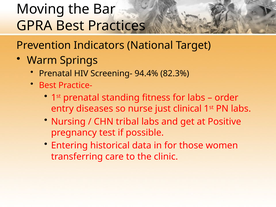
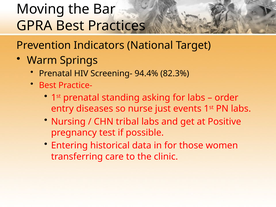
fitness: fitness -> asking
clinical: clinical -> events
